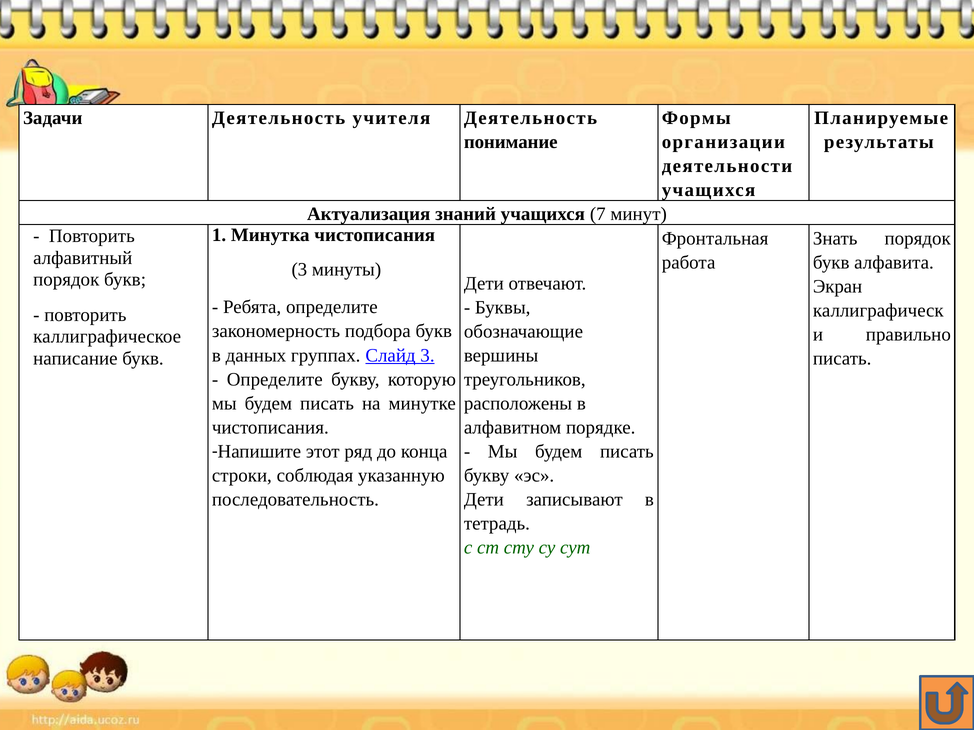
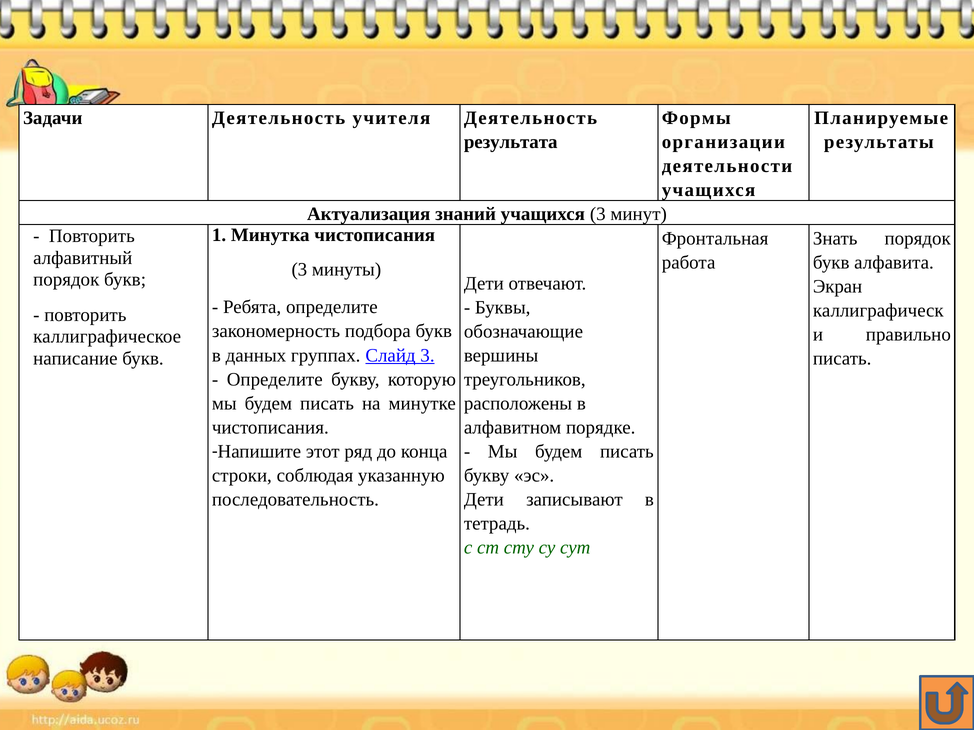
понимание: понимание -> результата
учащихся 7: 7 -> 3
